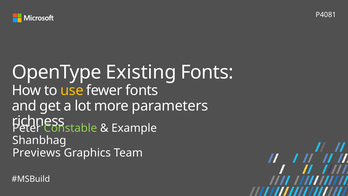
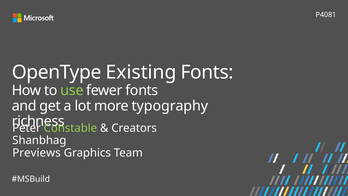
use colour: yellow -> light green
parameters: parameters -> typography
Example: Example -> Creators
